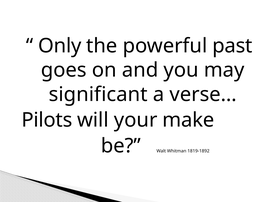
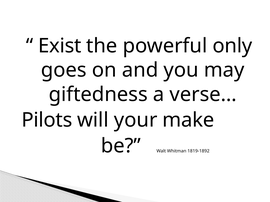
Only: Only -> Exist
past: past -> only
significant: significant -> giftedness
